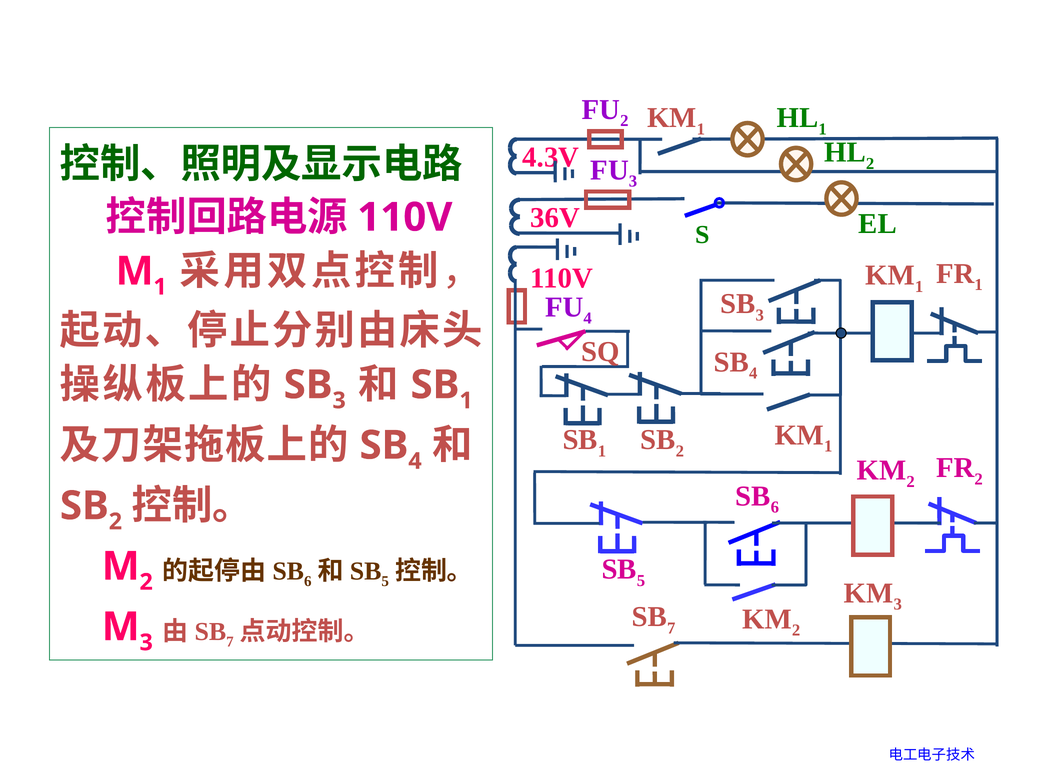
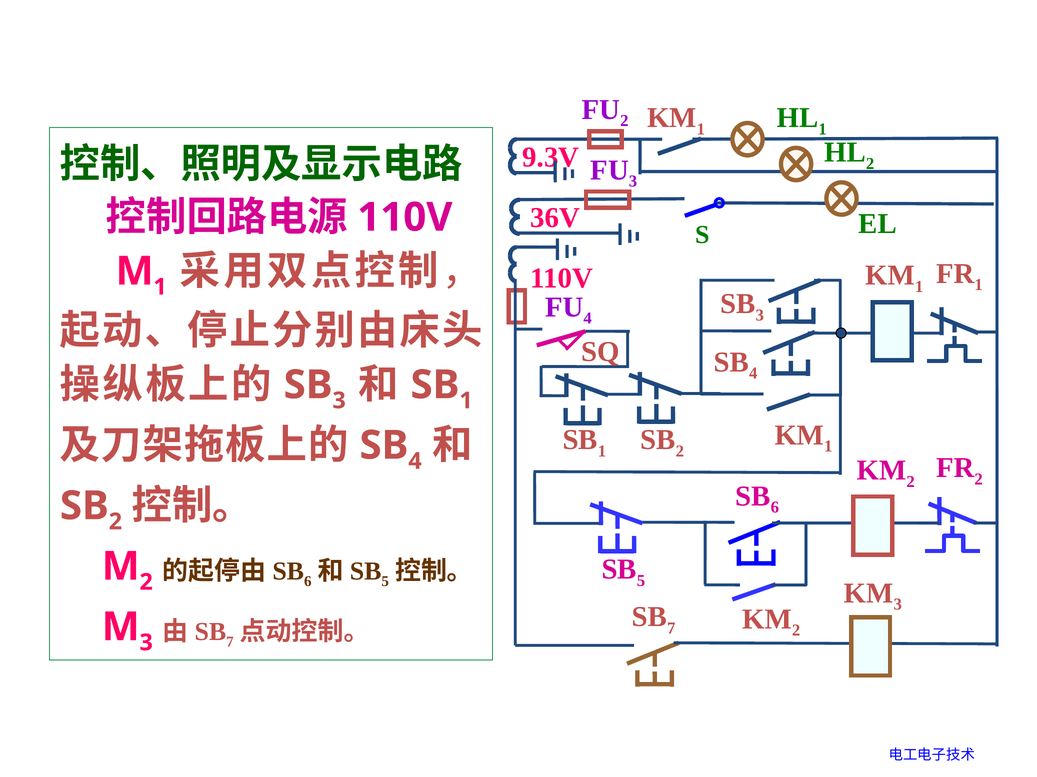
4.3V: 4.3V -> 9.3V
